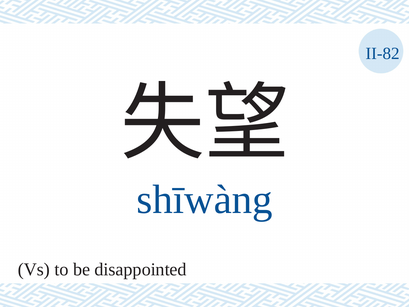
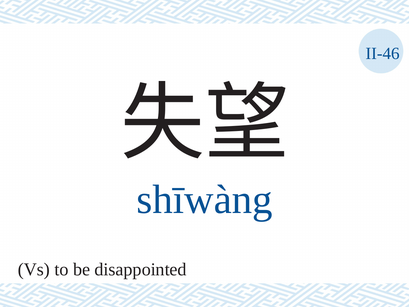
II-82: II-82 -> II-46
